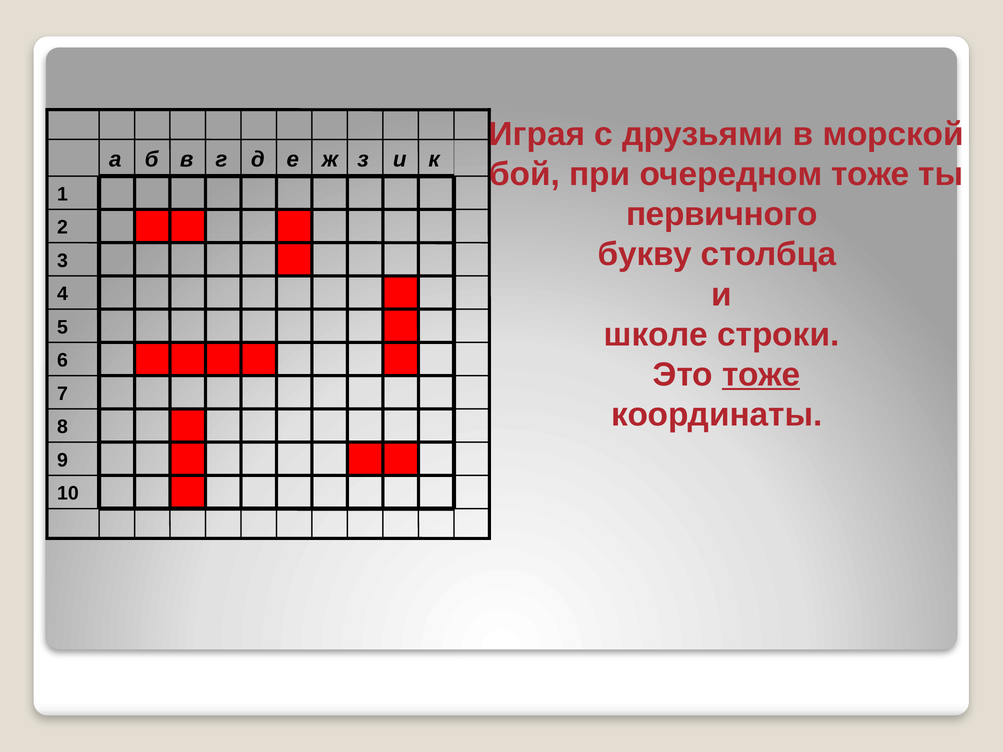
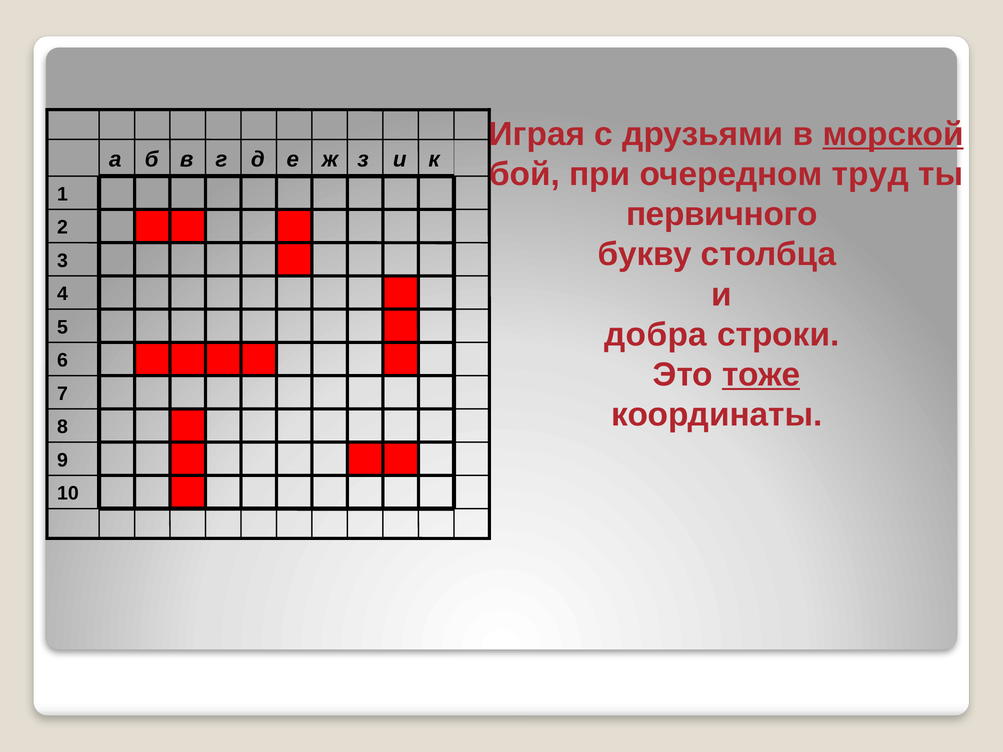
морской underline: none -> present
очередном тоже: тоже -> труд
школе: школе -> добра
